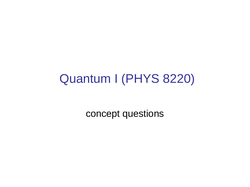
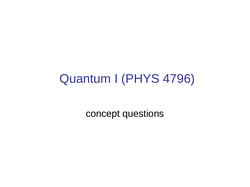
8220: 8220 -> 4796
